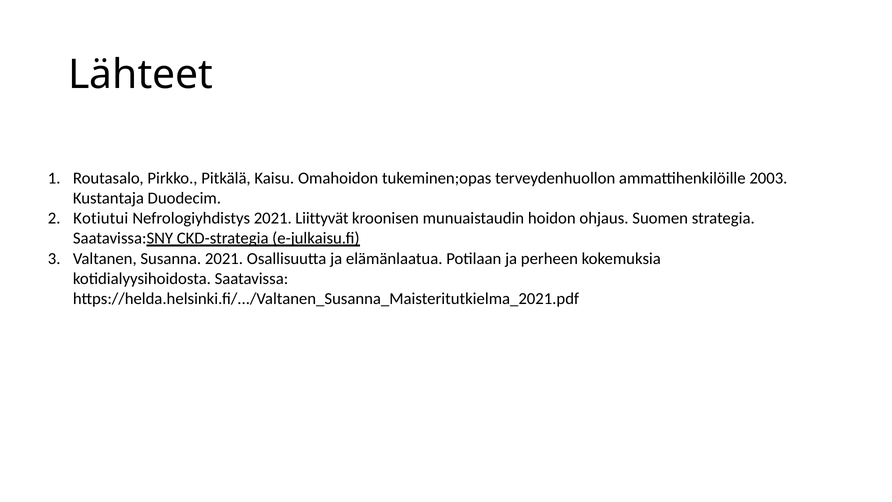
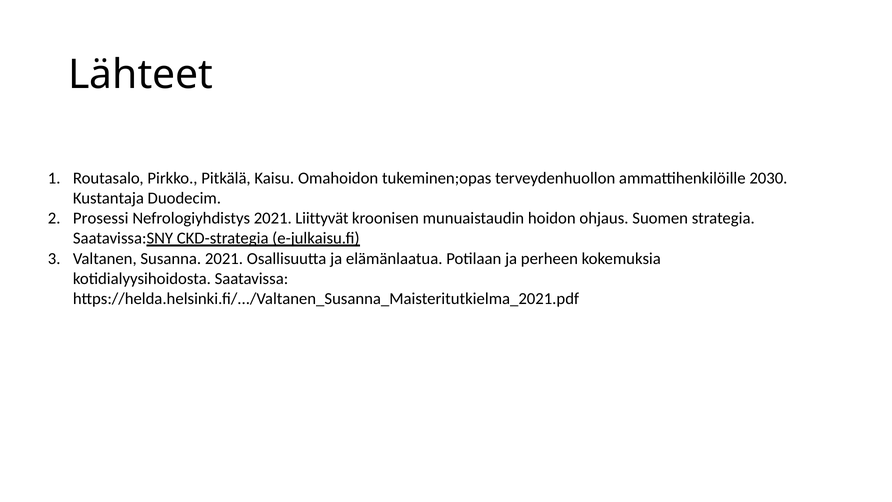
2003: 2003 -> 2030
Kotiutui: Kotiutui -> Prosessi
